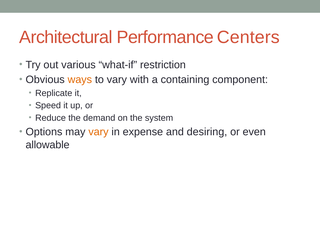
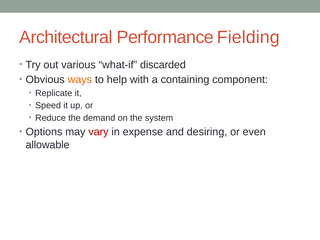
Centers: Centers -> Fielding
restriction: restriction -> discarded
to vary: vary -> help
vary at (98, 132) colour: orange -> red
